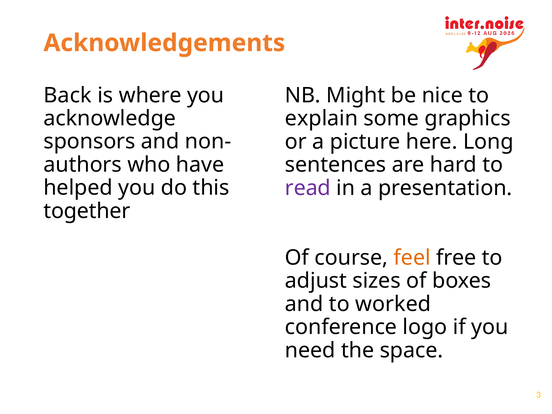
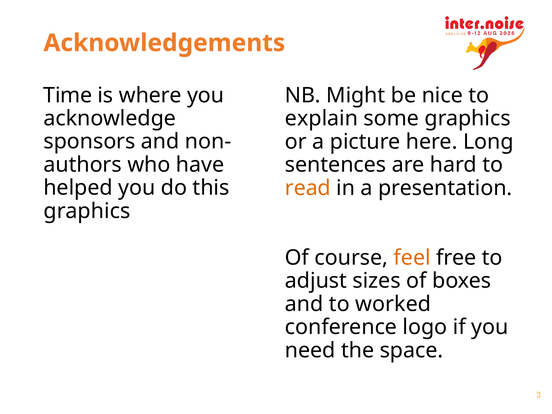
Back: Back -> Time
read colour: purple -> orange
together at (87, 211): together -> graphics
